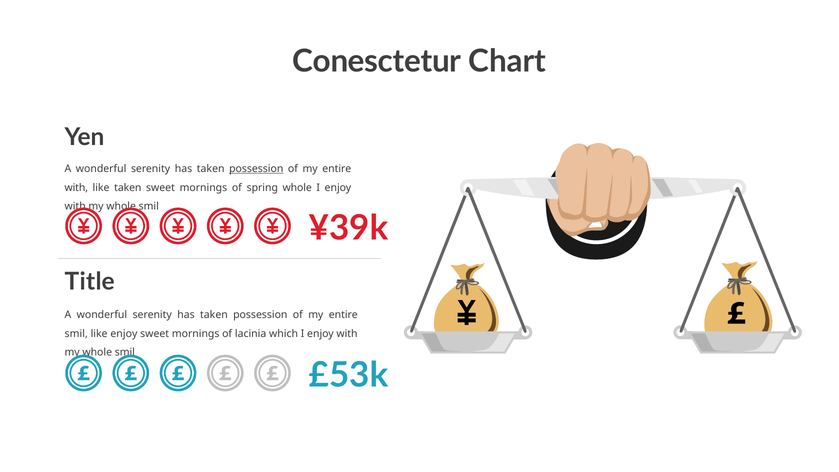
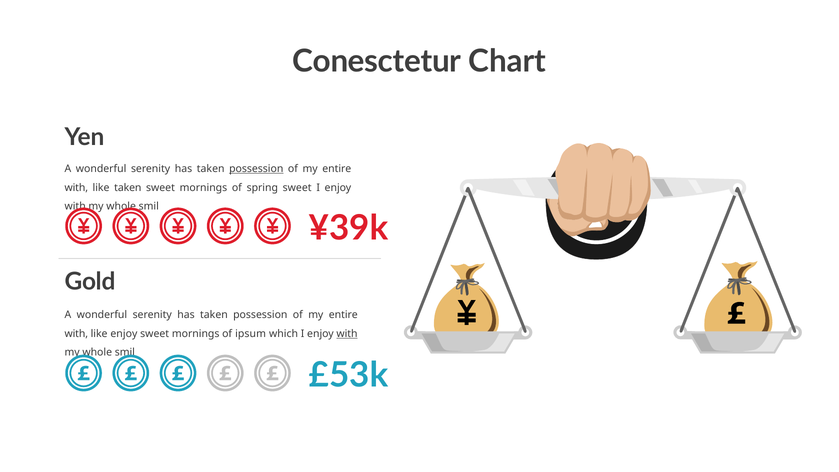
spring whole: whole -> sweet
Title: Title -> Gold
smil at (76, 334): smil -> with
lacinia: lacinia -> ipsum
with at (347, 334) underline: none -> present
